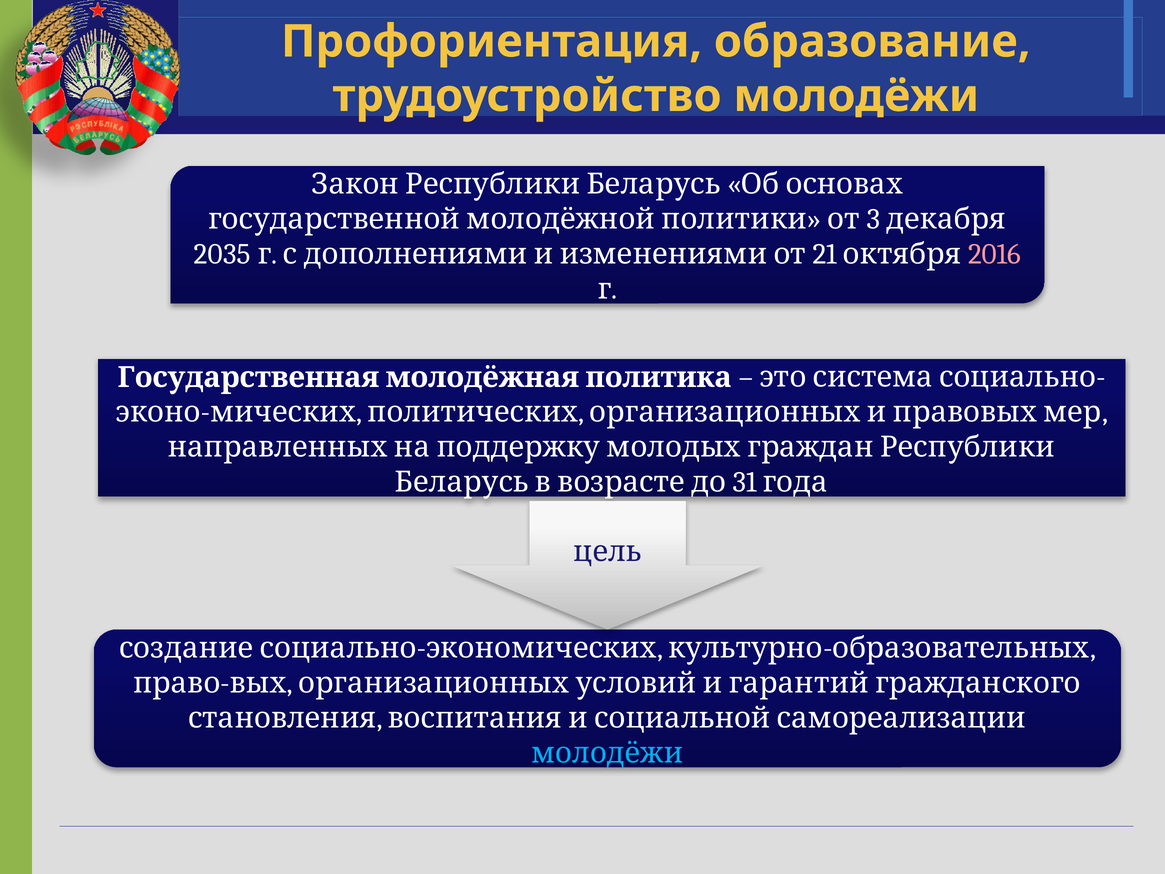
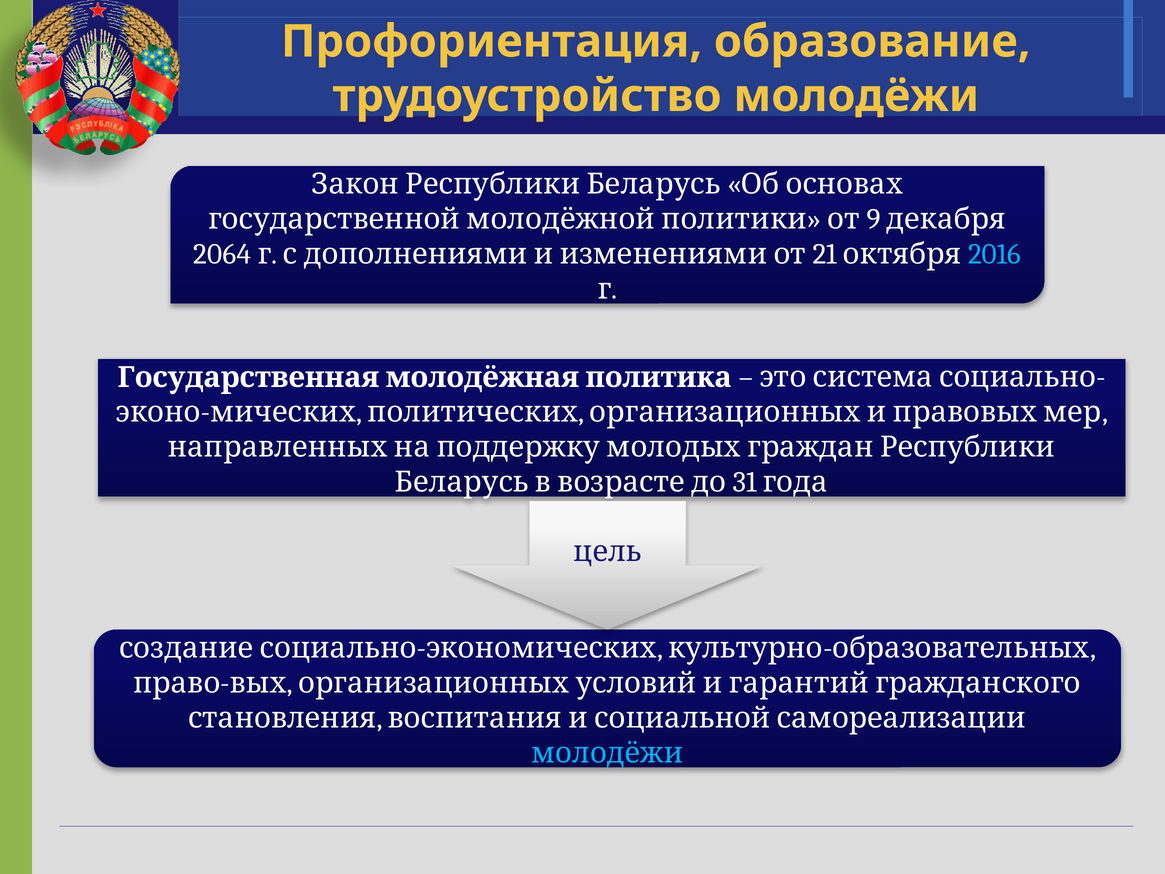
3: 3 -> 9
2035: 2035 -> 2064
2016 colour: pink -> light blue
